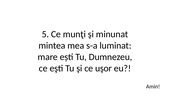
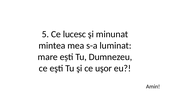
munţi: munţi -> lucesc
